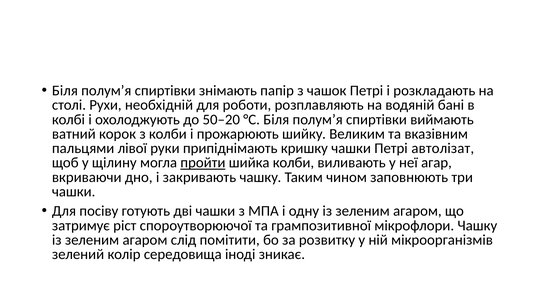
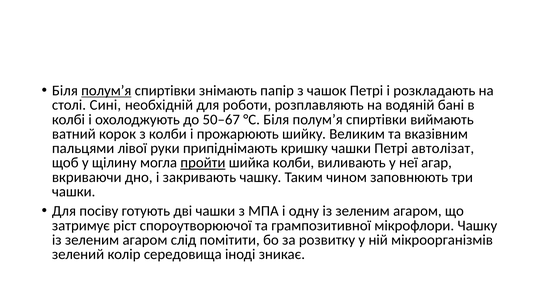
полум’я at (106, 91) underline: none -> present
Рухи: Рухи -> Сині
50–20: 50–20 -> 50–67
